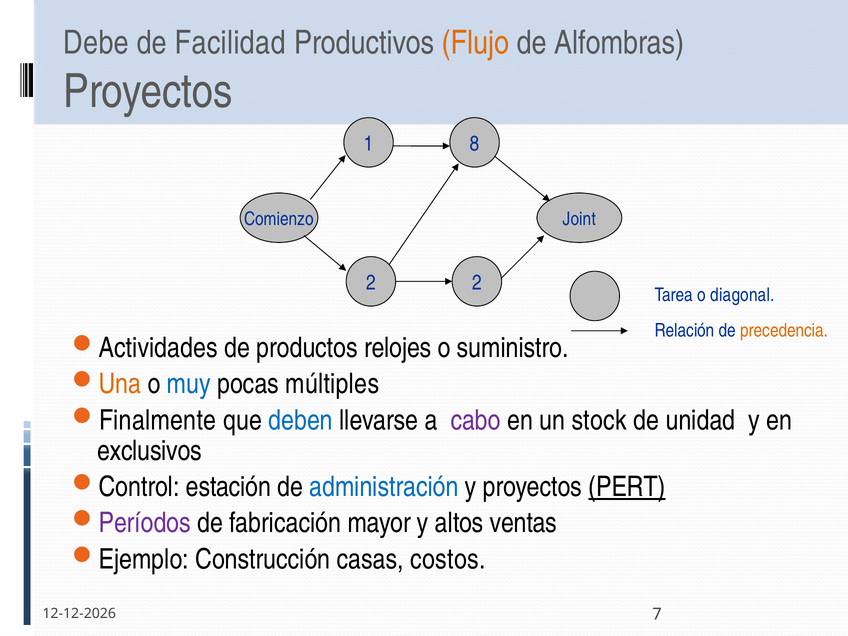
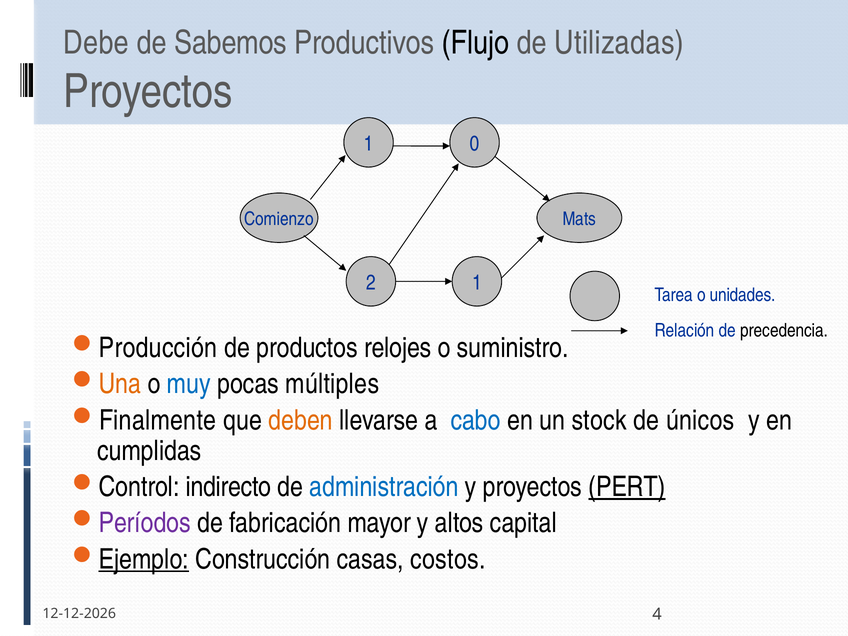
Facilidad: Facilidad -> Sabemos
Flujo colour: orange -> black
Alfombras: Alfombras -> Utilizadas
8: 8 -> 0
Joint: Joint -> Mats
2 2: 2 -> 1
diagonal: diagonal -> unidades
precedencia colour: orange -> black
Actividades: Actividades -> Producción
deben colour: blue -> orange
cabo colour: purple -> blue
unidad: unidad -> únicos
exclusivos: exclusivos -> cumplidas
estación: estación -> indirecto
ventas: ventas -> capital
Ejemplo underline: none -> present
7: 7 -> 4
